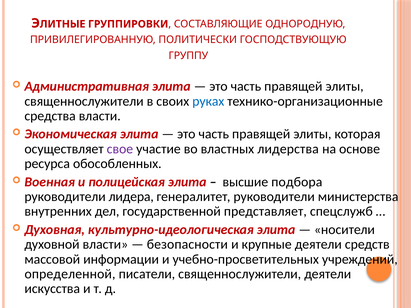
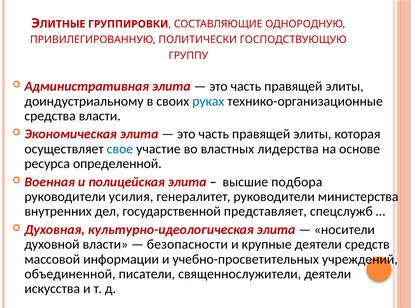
священнослужители at (84, 101): священнослужители -> доиндустриальному
свое colour: purple -> blue
обособленных: обособленных -> определенной
лидера: лидера -> усилия
определенной: определенной -> объединенной
